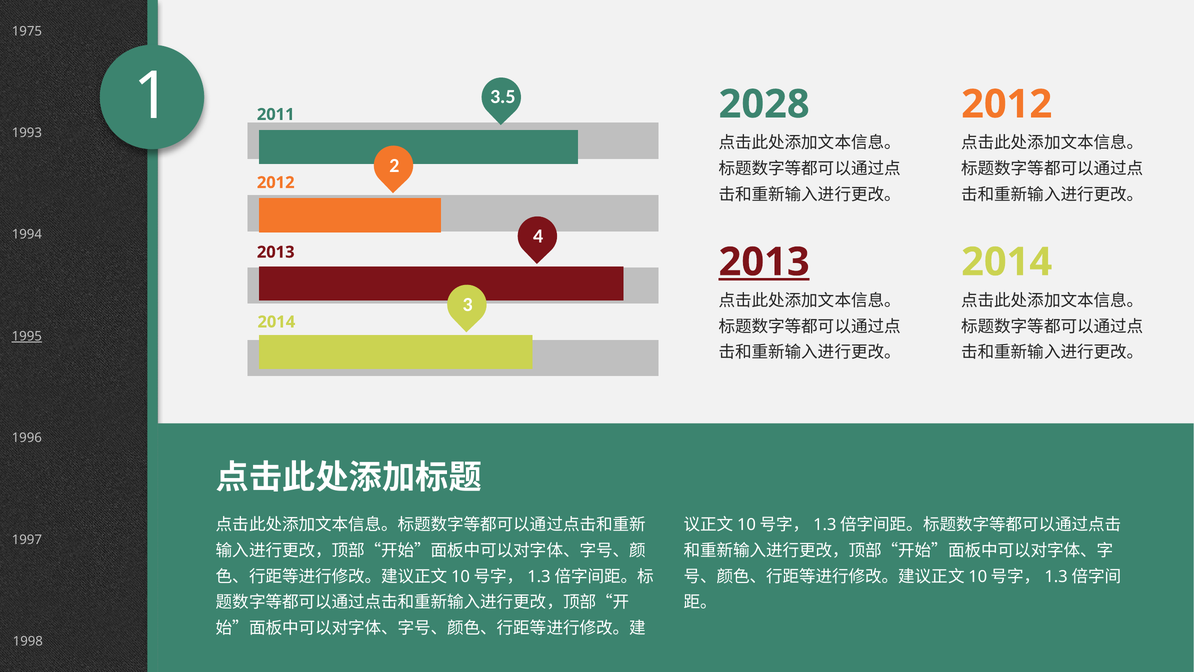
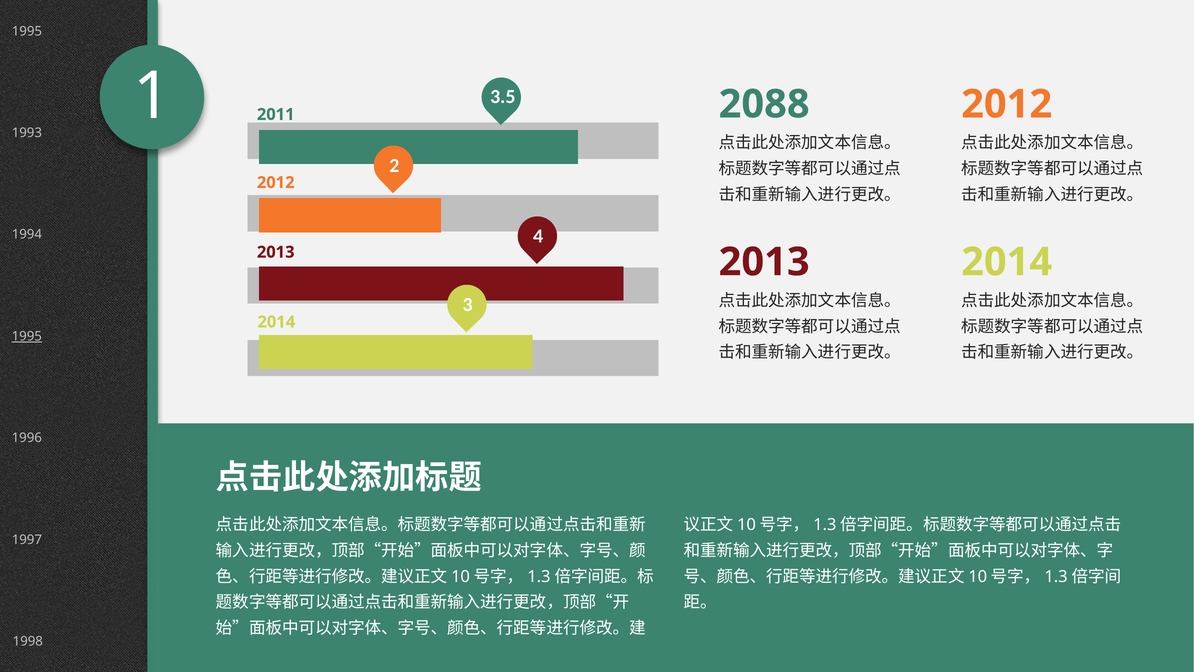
1975 at (27, 31): 1975 -> 1995
2028: 2028 -> 2088
2013 at (764, 262) underline: present -> none
